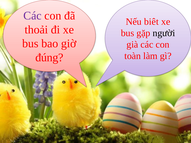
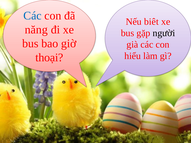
Các at (32, 16) colour: purple -> blue
thoải: thoải -> năng
toàn: toàn -> hiểu
đúng: đúng -> thoại
